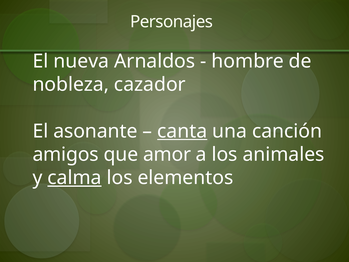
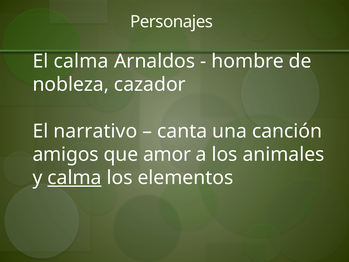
El nueva: nueva -> calma
asonante: asonante -> narrativo
canta underline: present -> none
